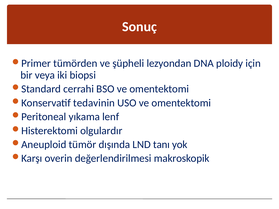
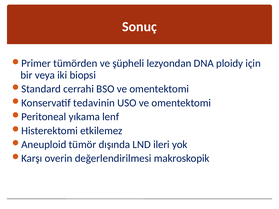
olgulardır: olgulardır -> etkilemez
tanı: tanı -> ileri
